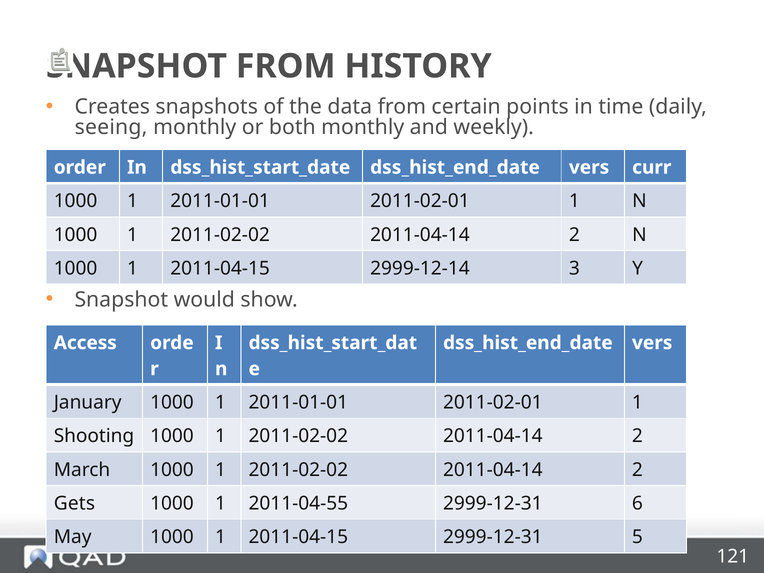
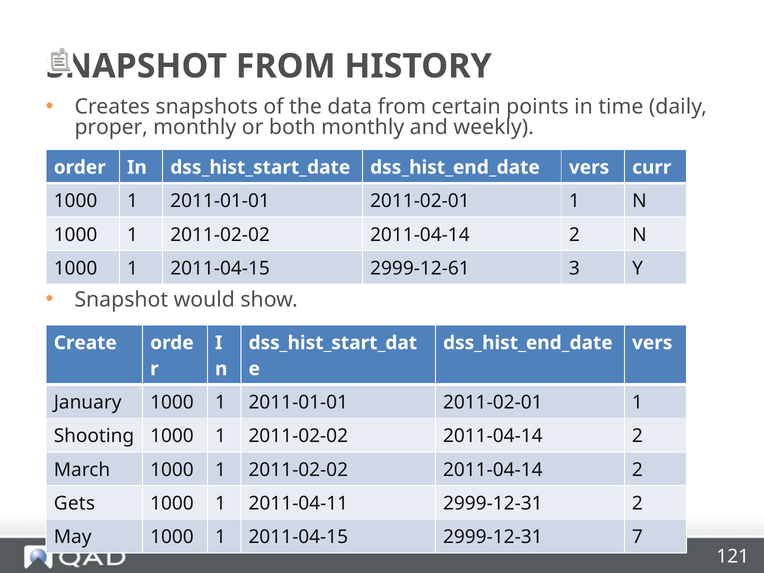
seeing: seeing -> proper
2999-12-14: 2999-12-14 -> 2999-12-61
Access: Access -> Create
2011-04-55: 2011-04-55 -> 2011-04-11
2999-12-31 6: 6 -> 2
5: 5 -> 7
